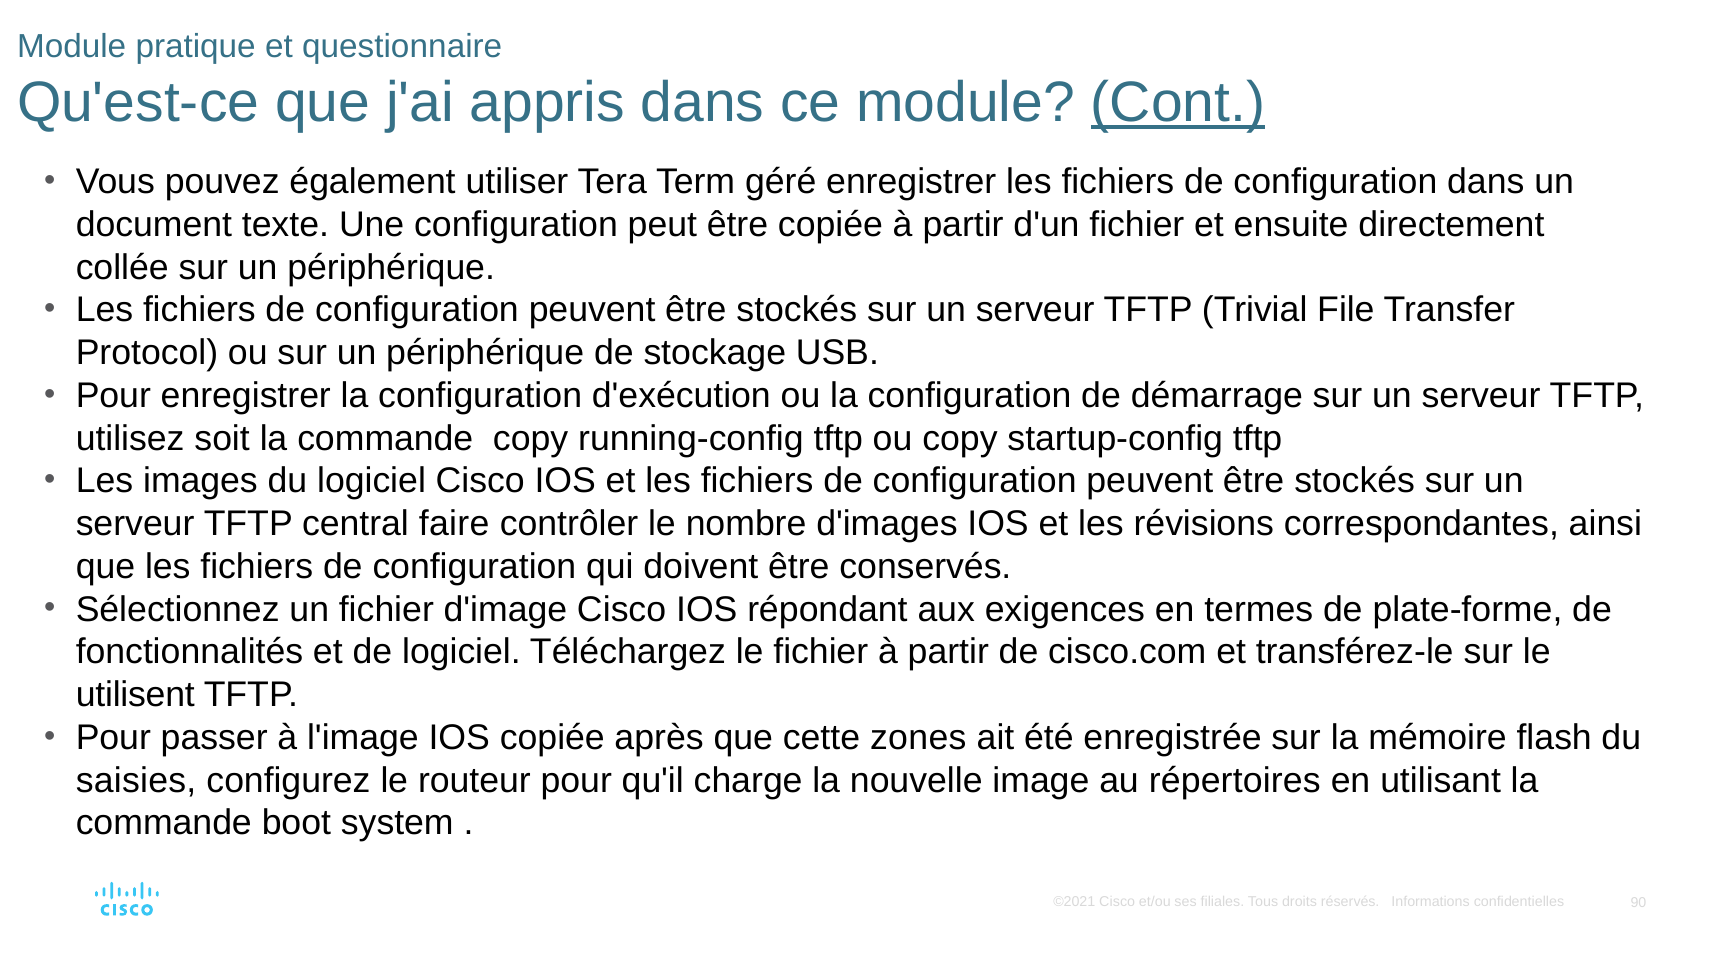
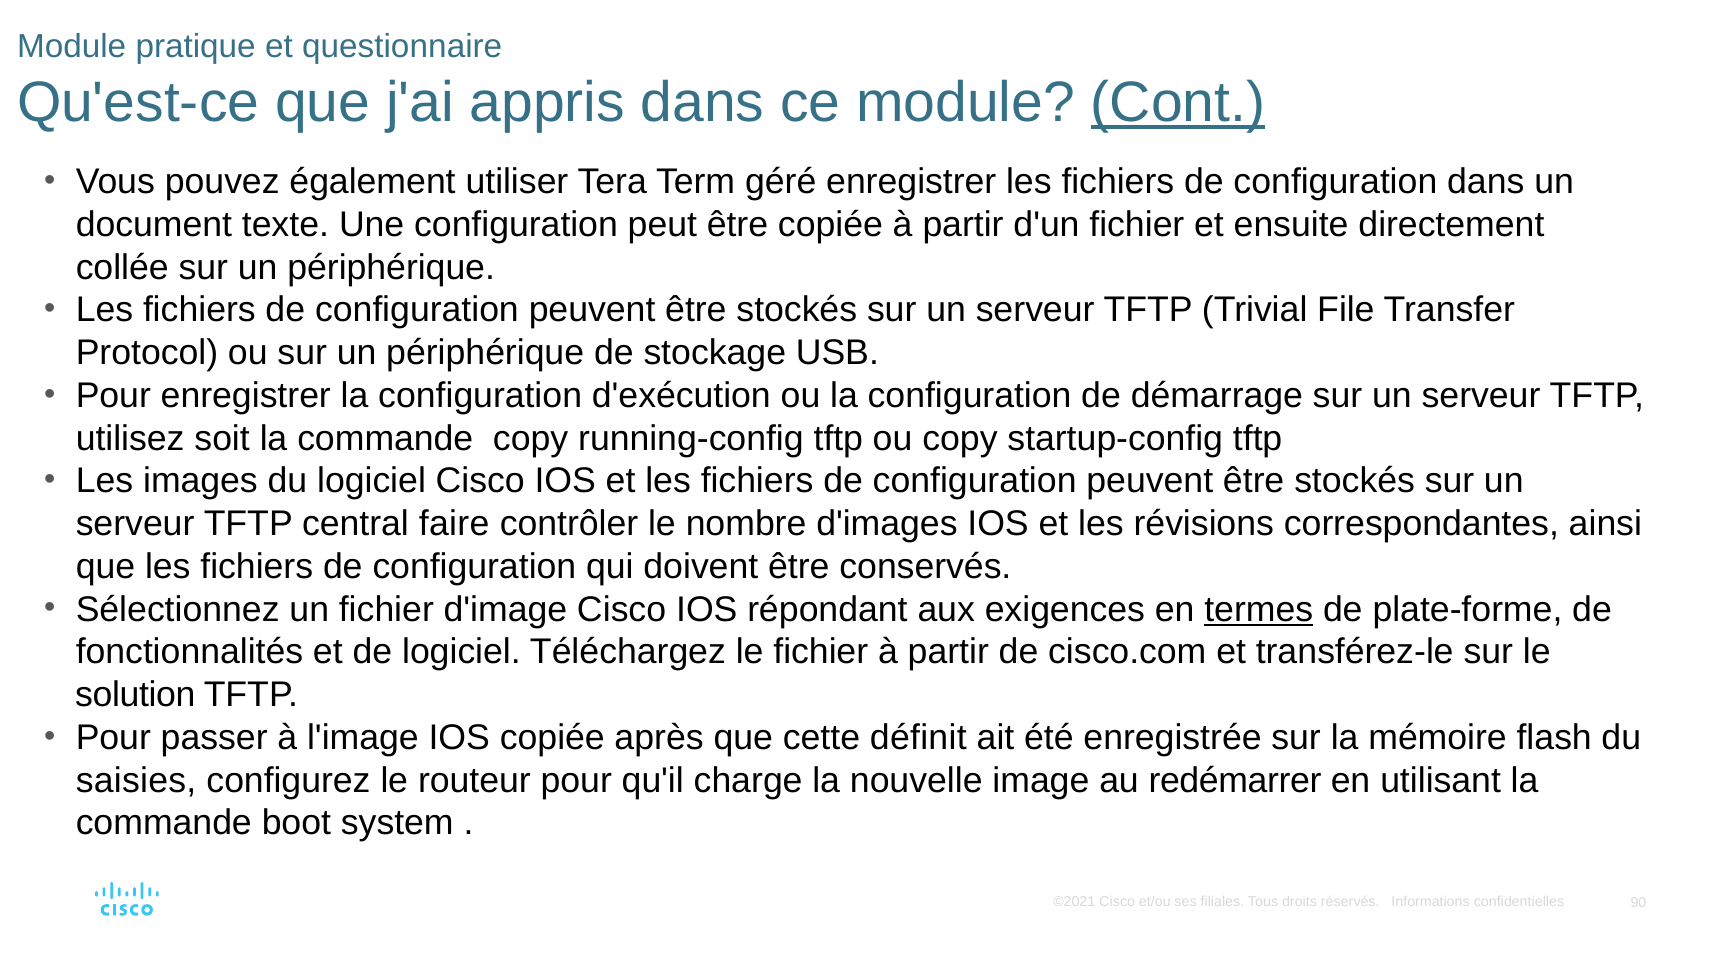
termes underline: none -> present
utilisent: utilisent -> solution
zones: zones -> définit
répertoires: répertoires -> redémarrer
